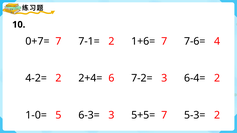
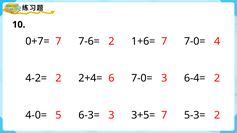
7-1=: 7-1= -> 7-6=
1+6= 7-6=: 7-6= -> 7-0=
2+4= 7-2=: 7-2= -> 7-0=
1-0=: 1-0= -> 4-0=
5+5=: 5+5= -> 3+5=
